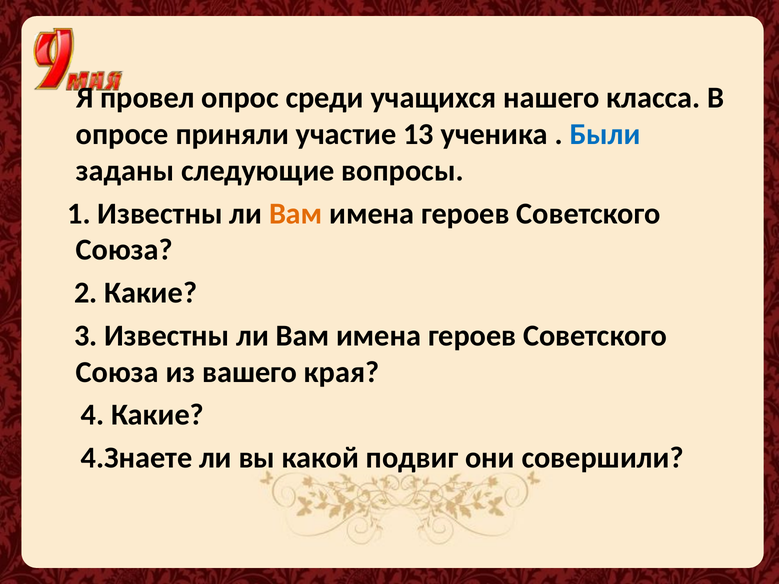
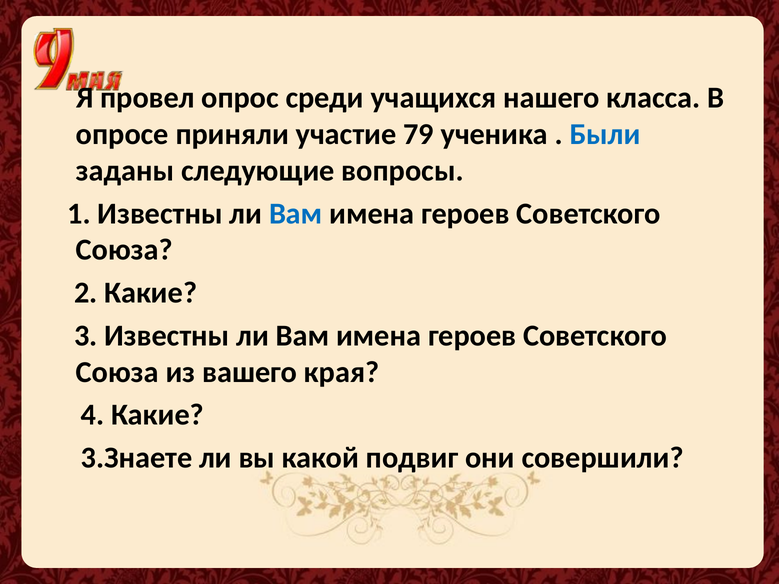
13: 13 -> 79
Вам at (296, 214) colour: orange -> blue
4.Знаете: 4.Знаете -> 3.Знаете
